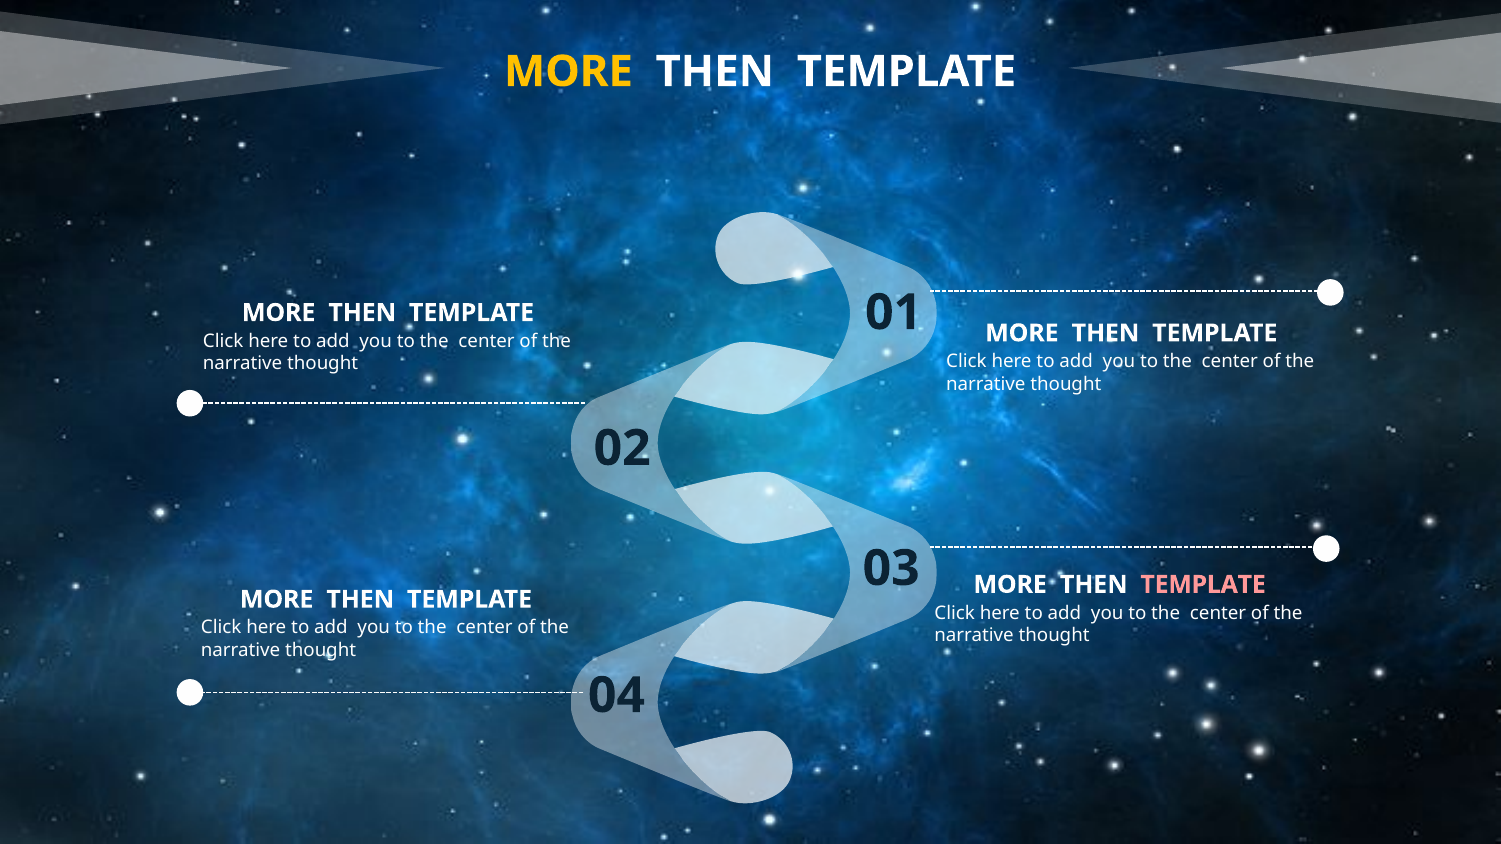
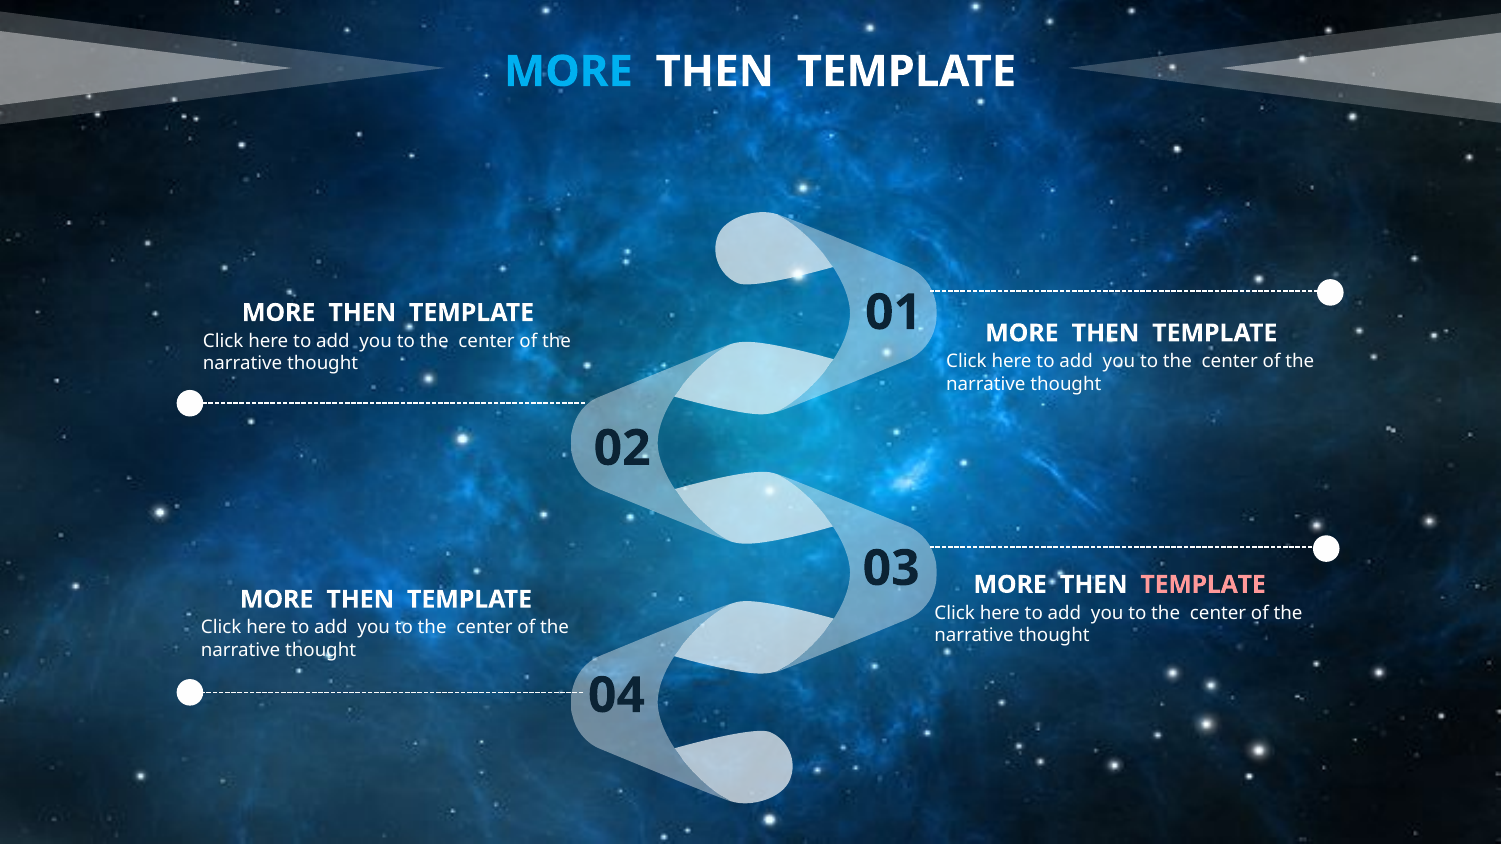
MORE at (568, 72) colour: yellow -> light blue
